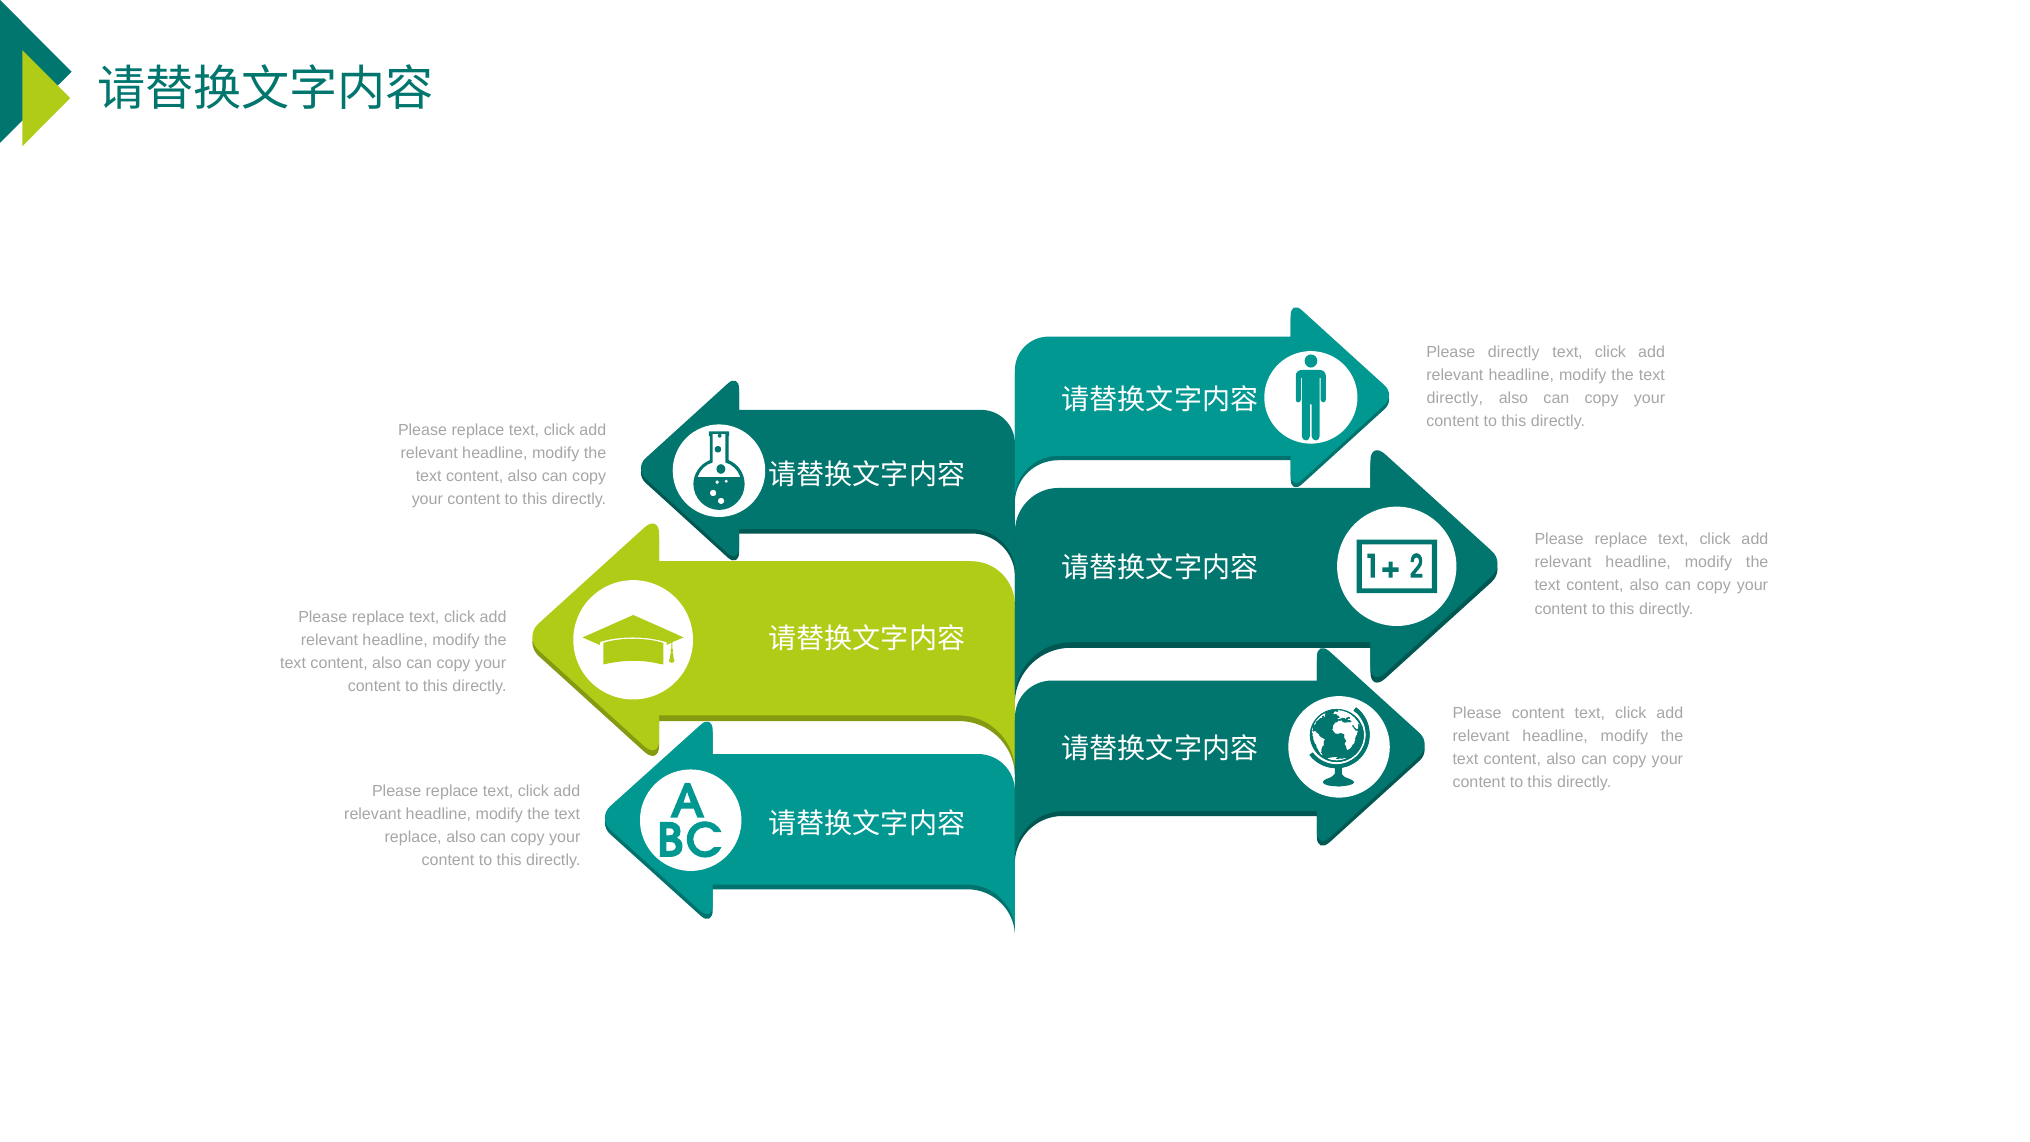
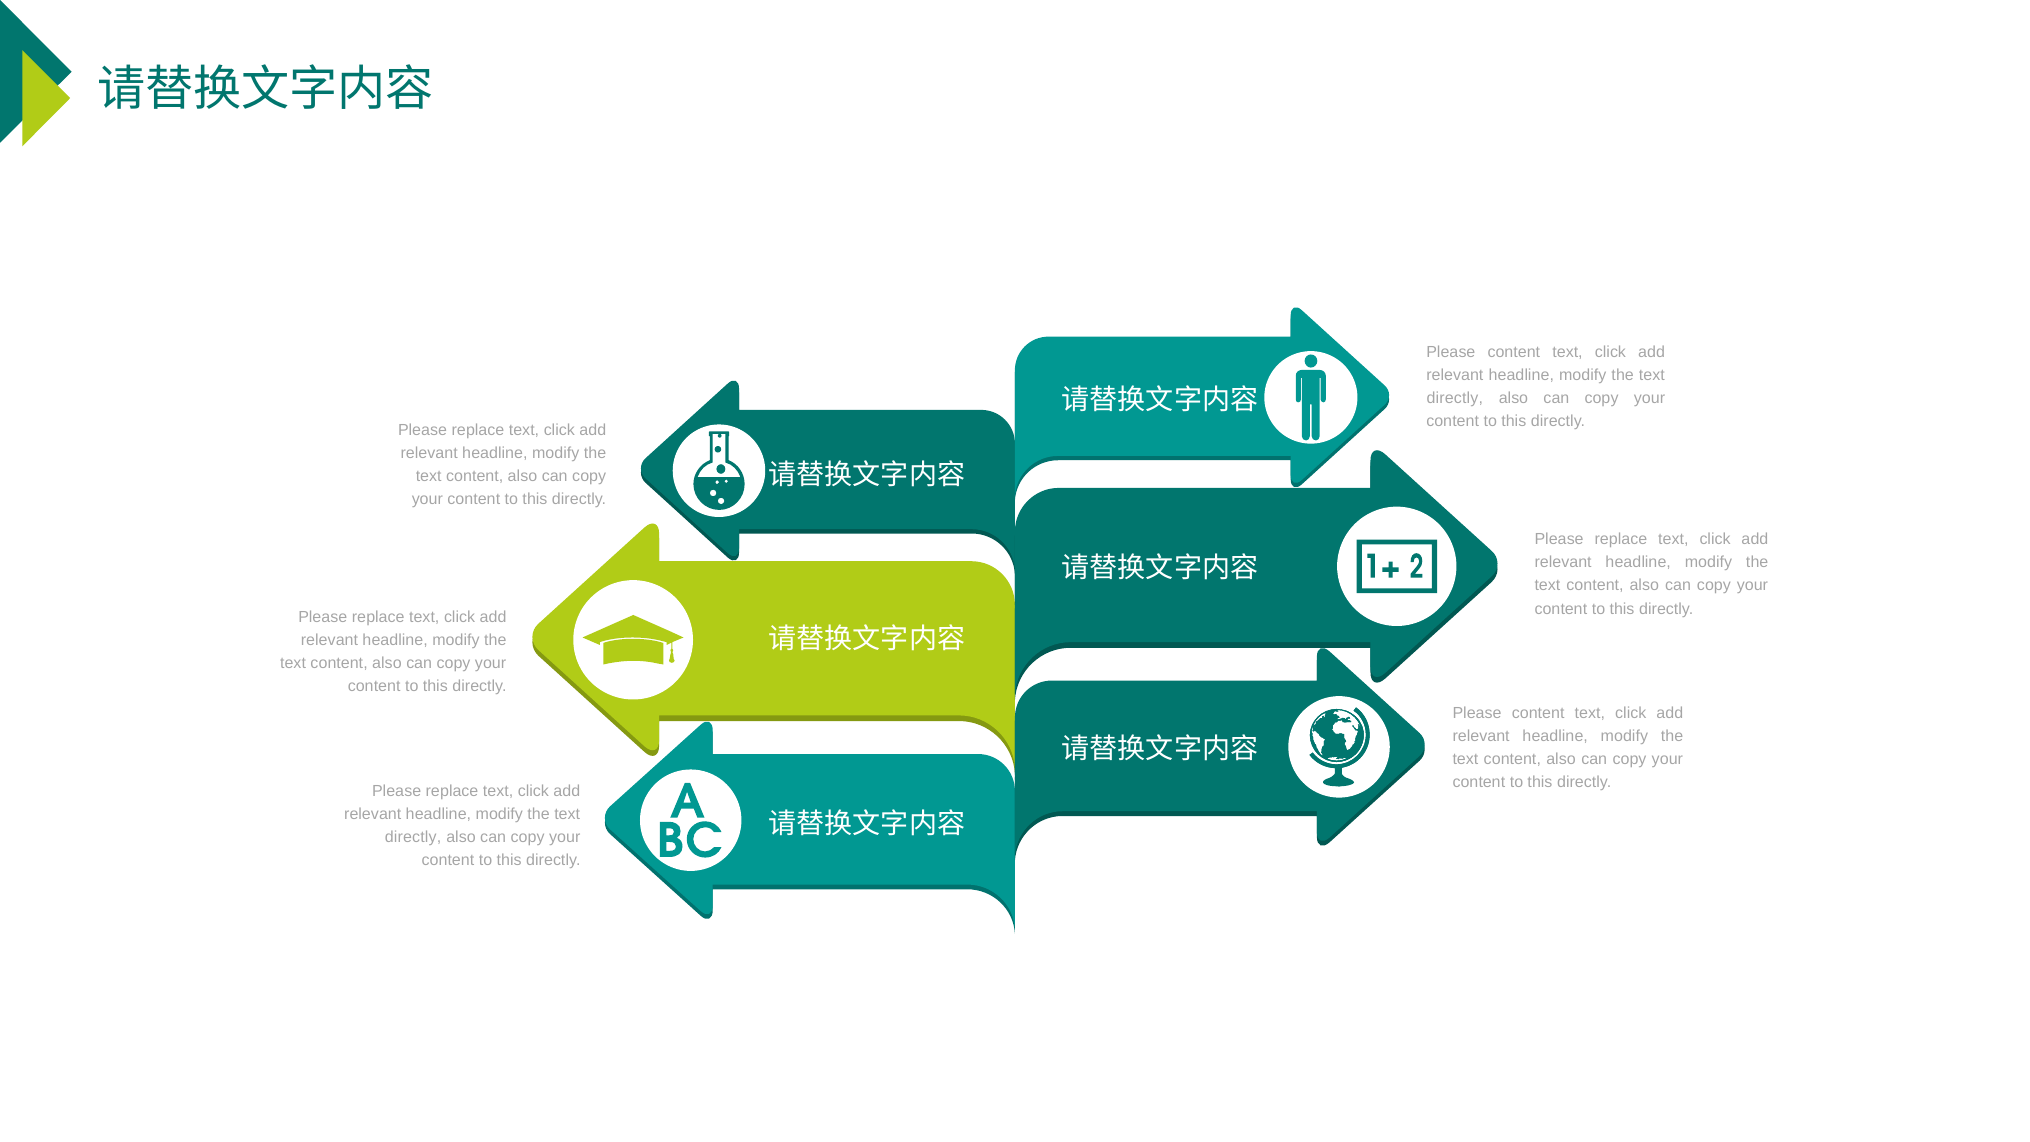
directly at (1514, 352): directly -> content
replace at (413, 837): replace -> directly
